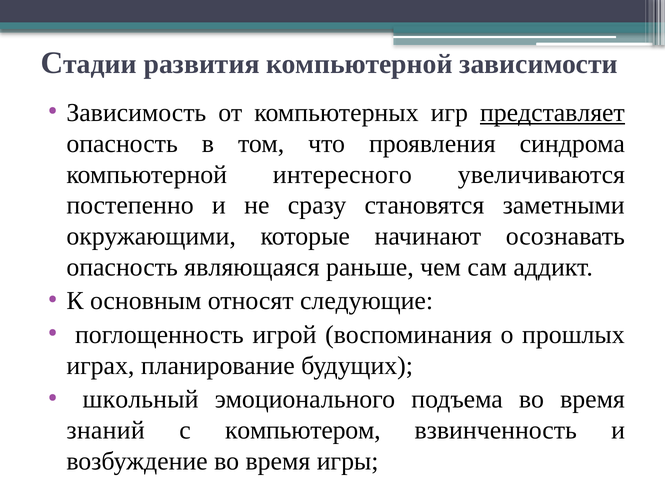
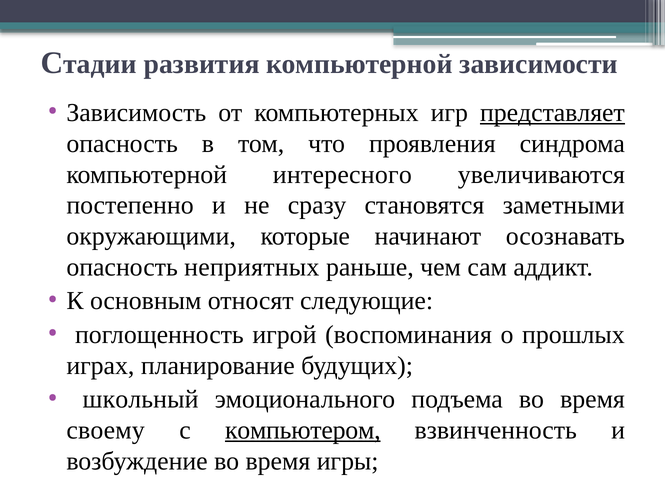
являющаяся: являющаяся -> неприятных
знаний: знаний -> своему
компьютером underline: none -> present
